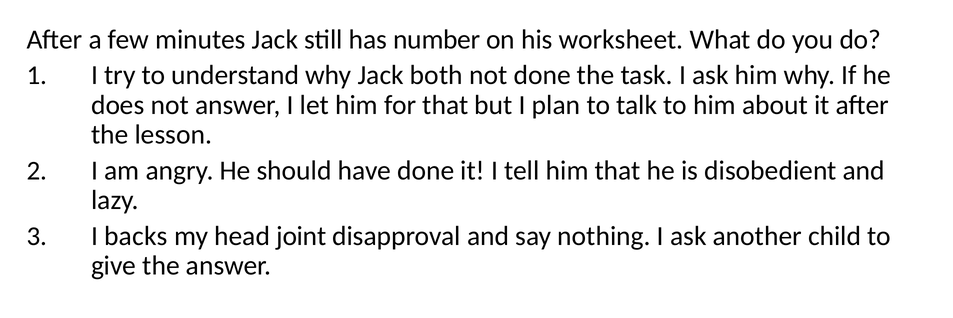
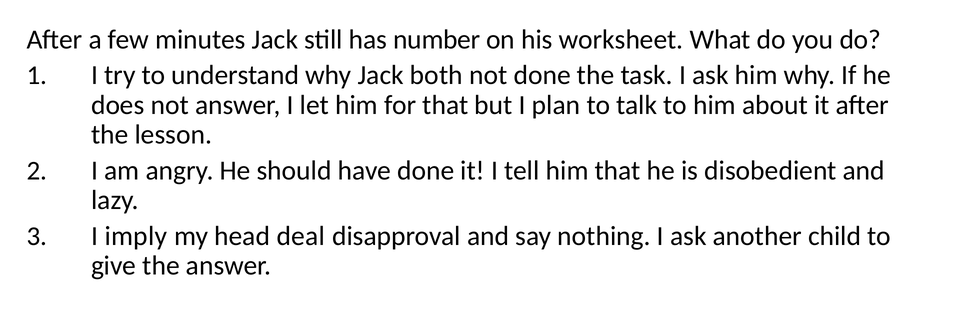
backs: backs -> imply
joint: joint -> deal
